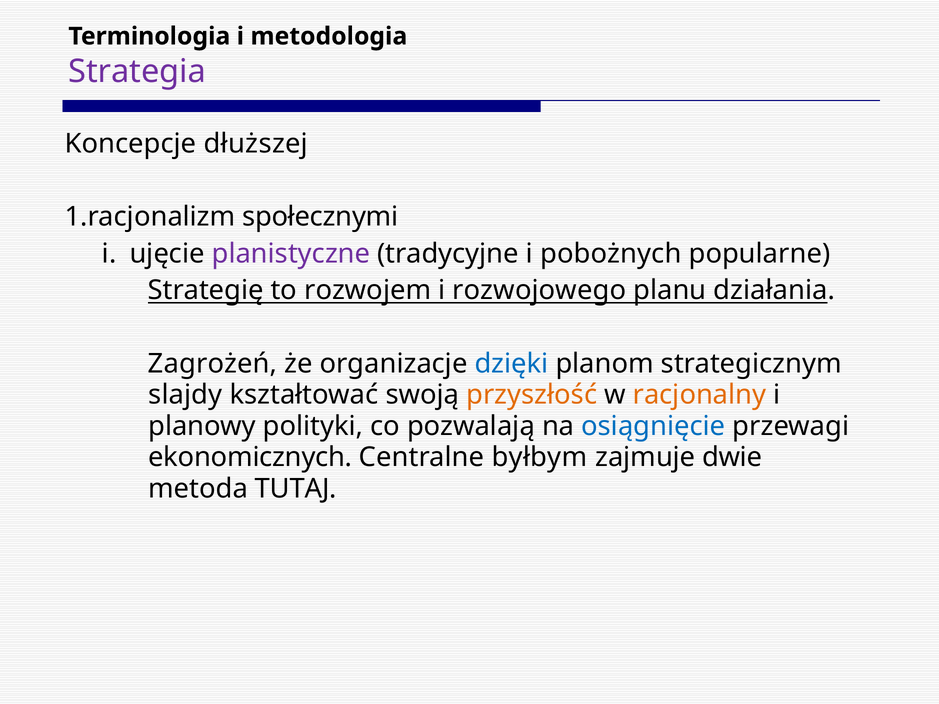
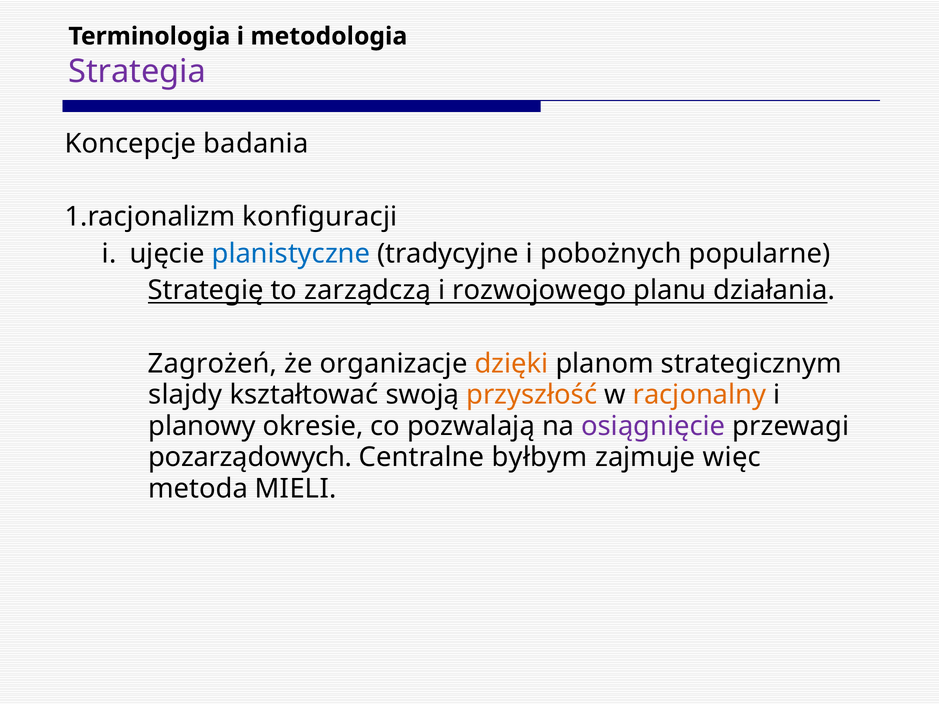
dłuższej: dłuższej -> badania
społecznymi: społecznymi -> konfiguracji
planistyczne colour: purple -> blue
rozwojem: rozwojem -> zarządczą
dzięki colour: blue -> orange
polityki: polityki -> okresie
osiągnięcie colour: blue -> purple
ekonomicznych: ekonomicznych -> pozarządowych
dwie: dwie -> więc
TUTAJ: TUTAJ -> MIELI
